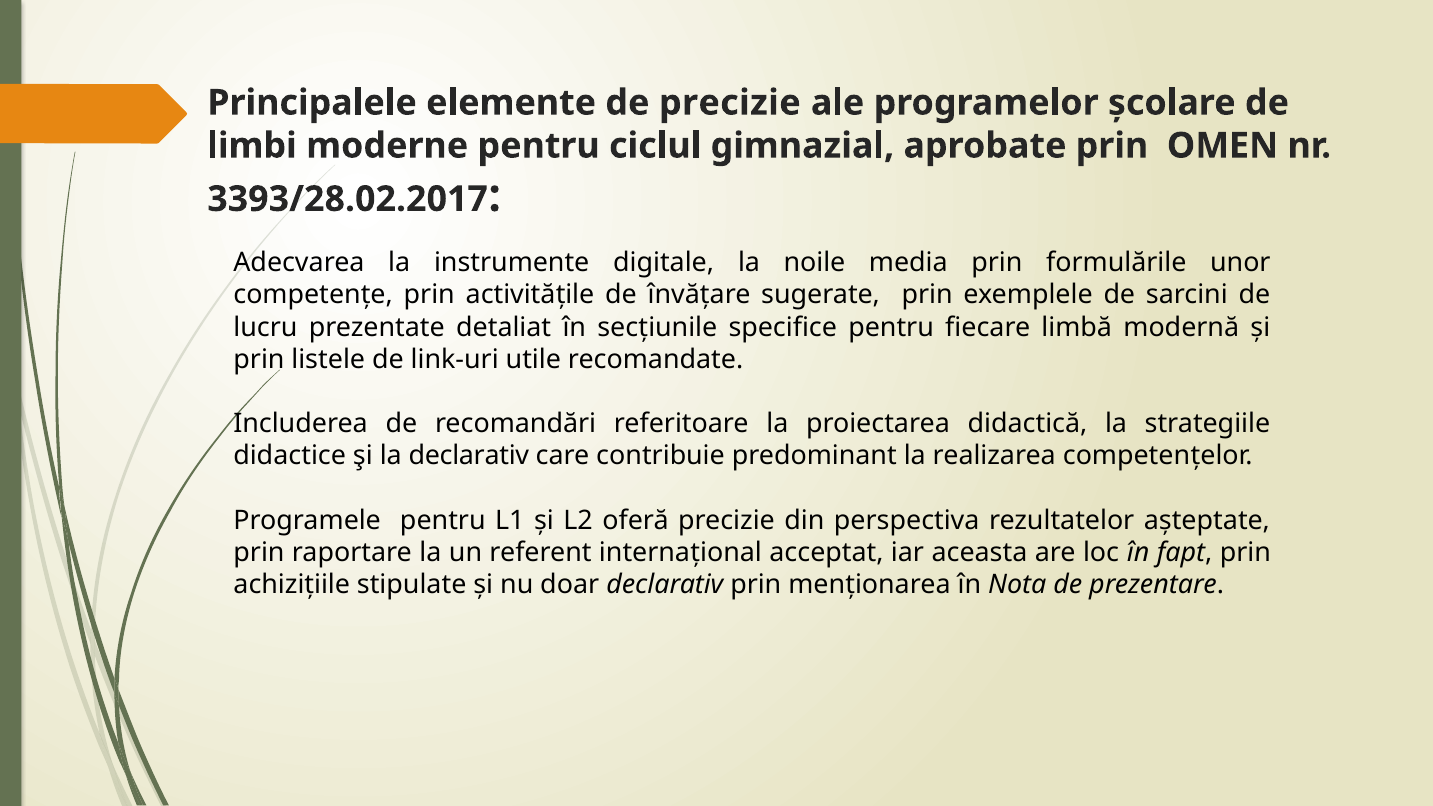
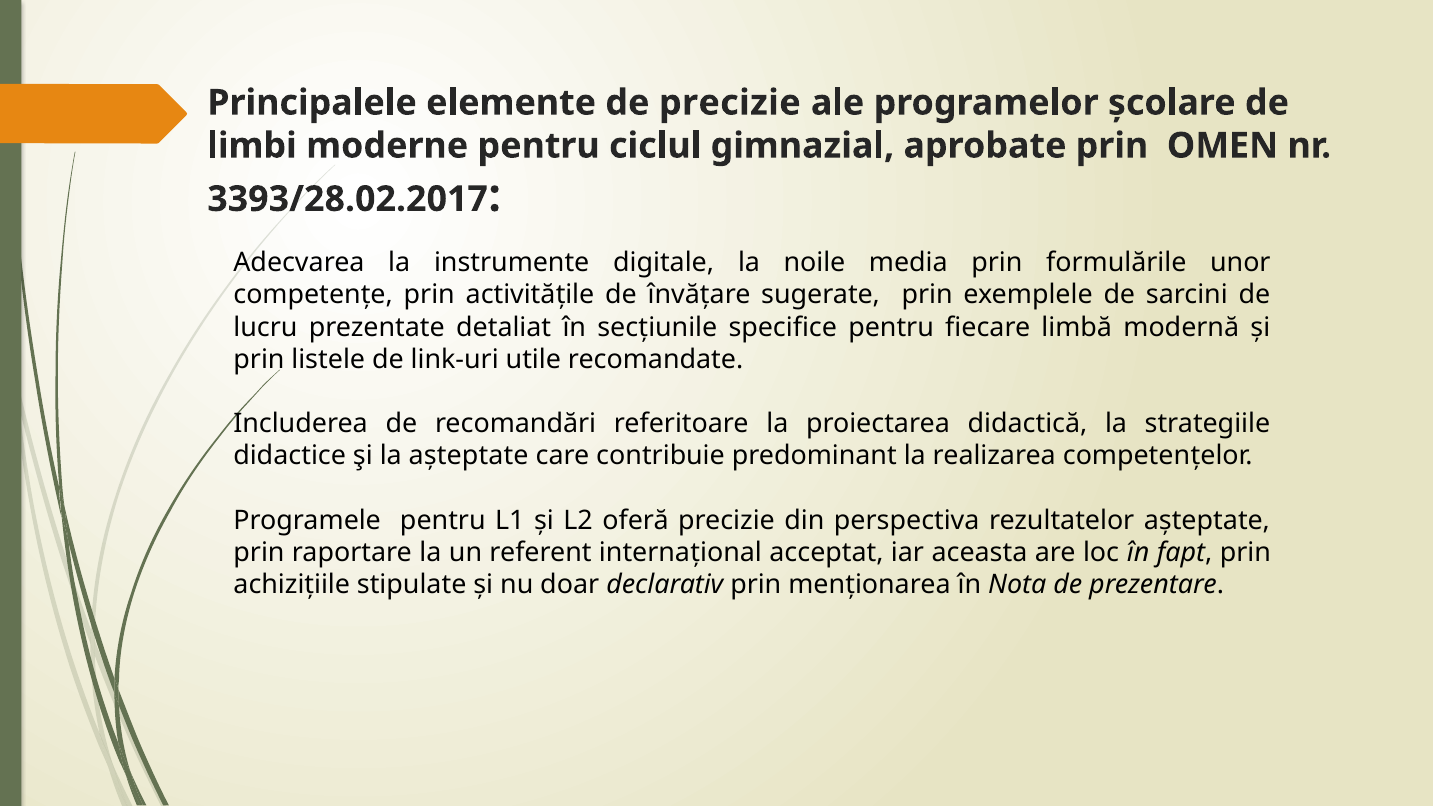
la declarativ: declarativ -> așteptate
